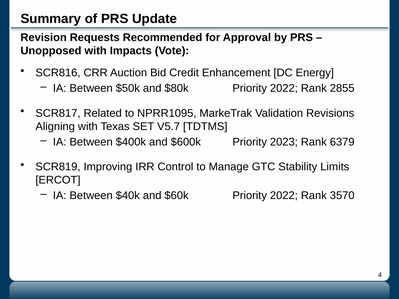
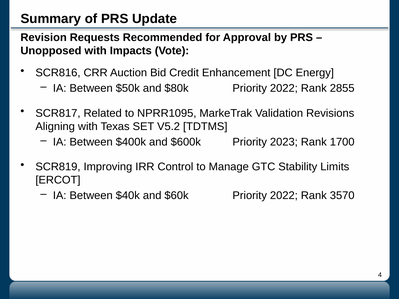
V5.7: V5.7 -> V5.2
6379: 6379 -> 1700
